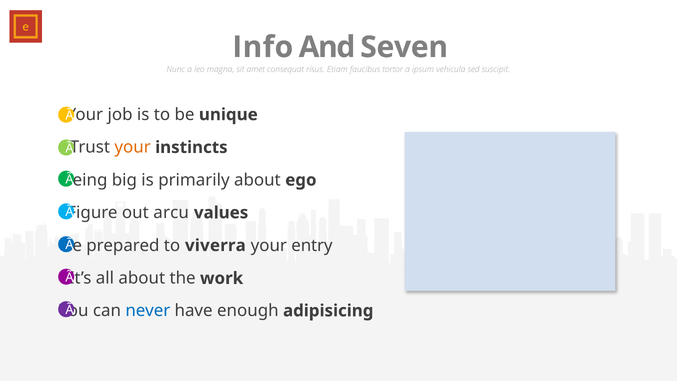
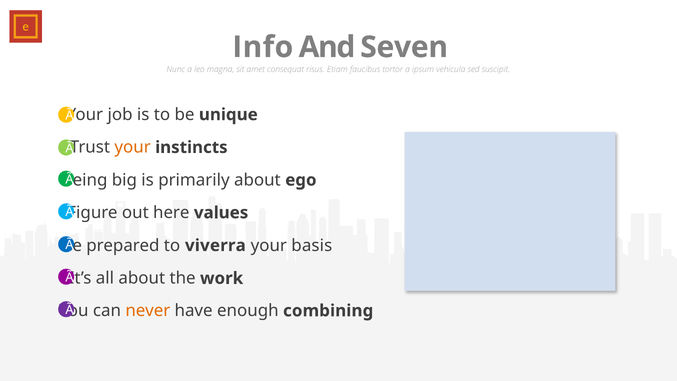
arcu: arcu -> here
entry: entry -> basis
never colour: blue -> orange
adipisicing: adipisicing -> combining
